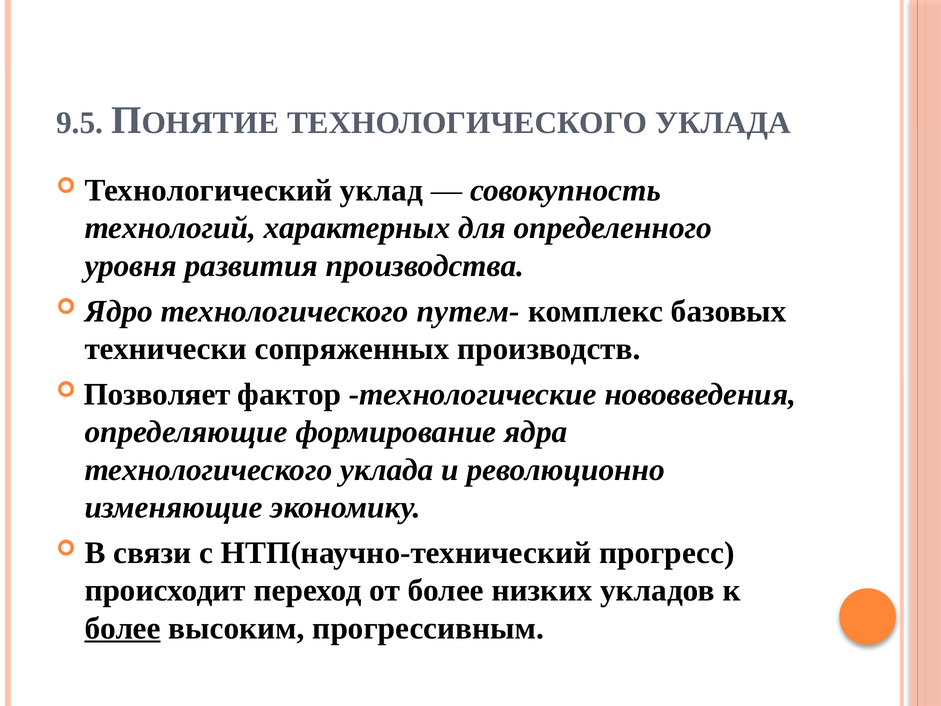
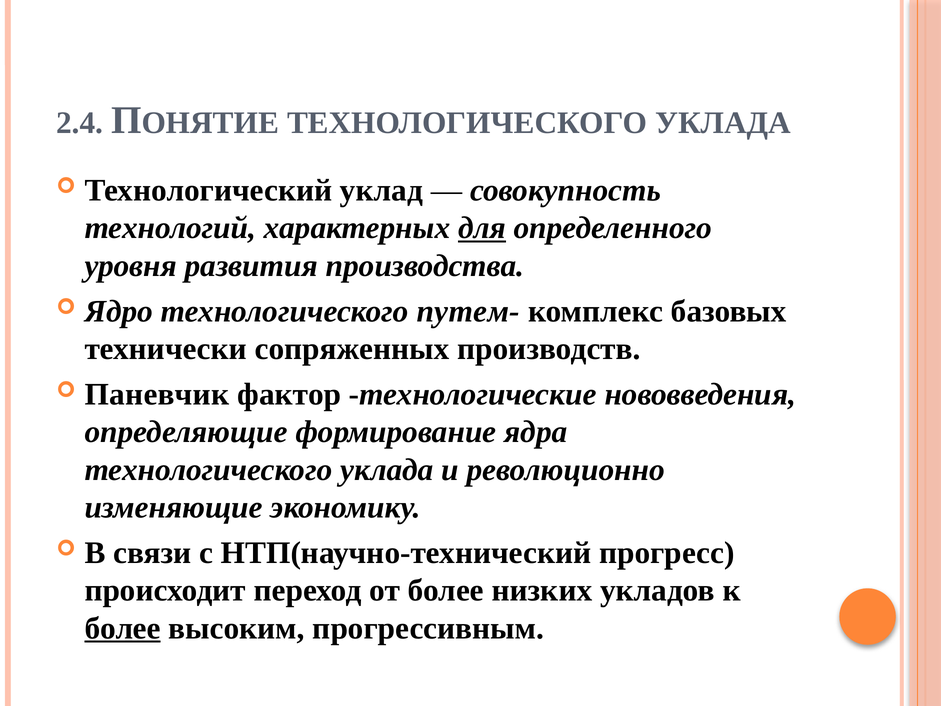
9.5: 9.5 -> 2.4
для underline: none -> present
Позволяет: Позволяет -> Паневчик
